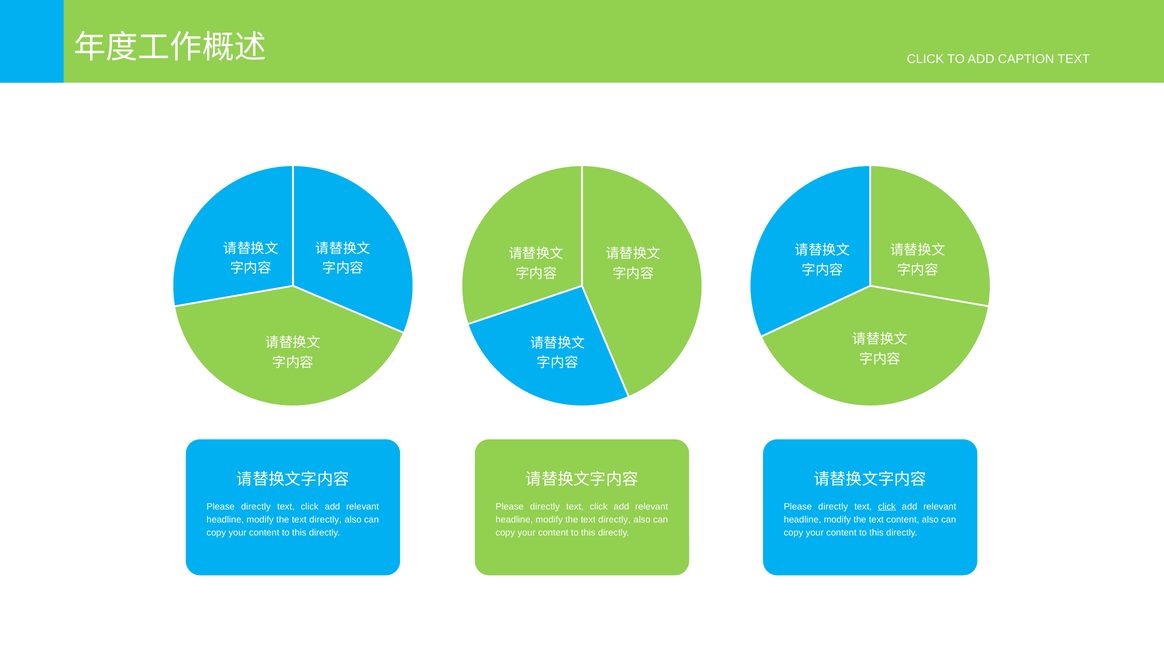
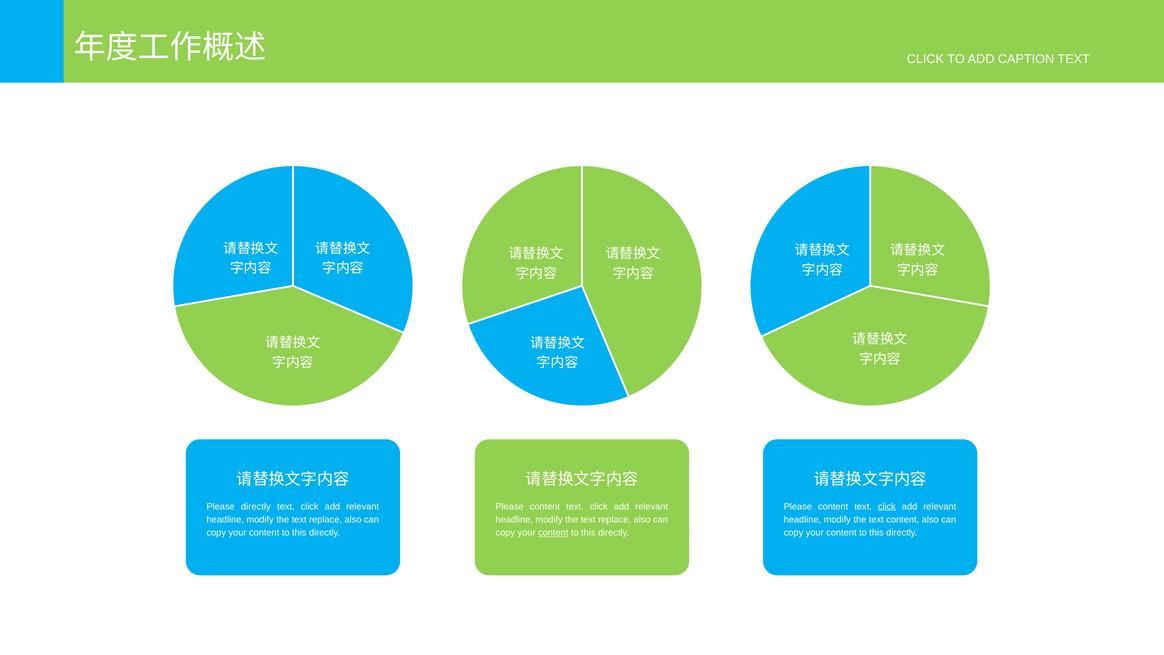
directly at (545, 506): directly -> content
directly at (833, 506): directly -> content
directly at (326, 519): directly -> replace
directly at (615, 519): directly -> replace
content at (553, 533) underline: none -> present
